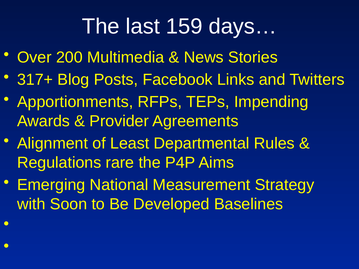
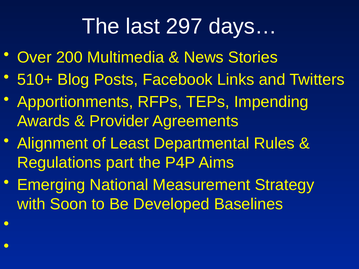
159: 159 -> 297
317+: 317+ -> 510+
rare: rare -> part
